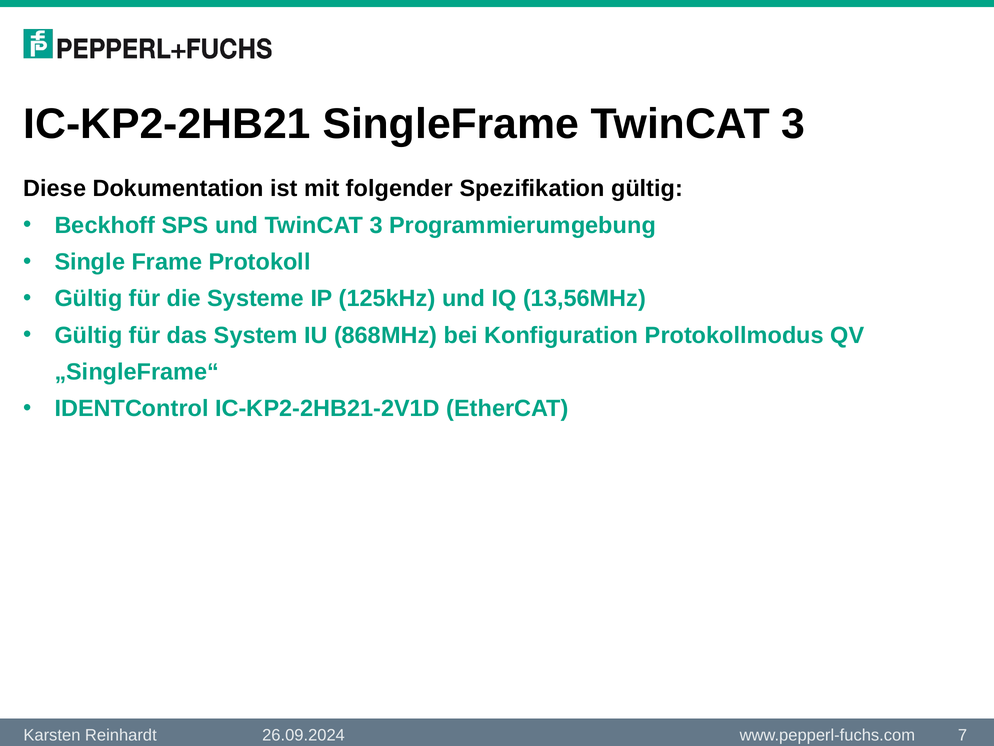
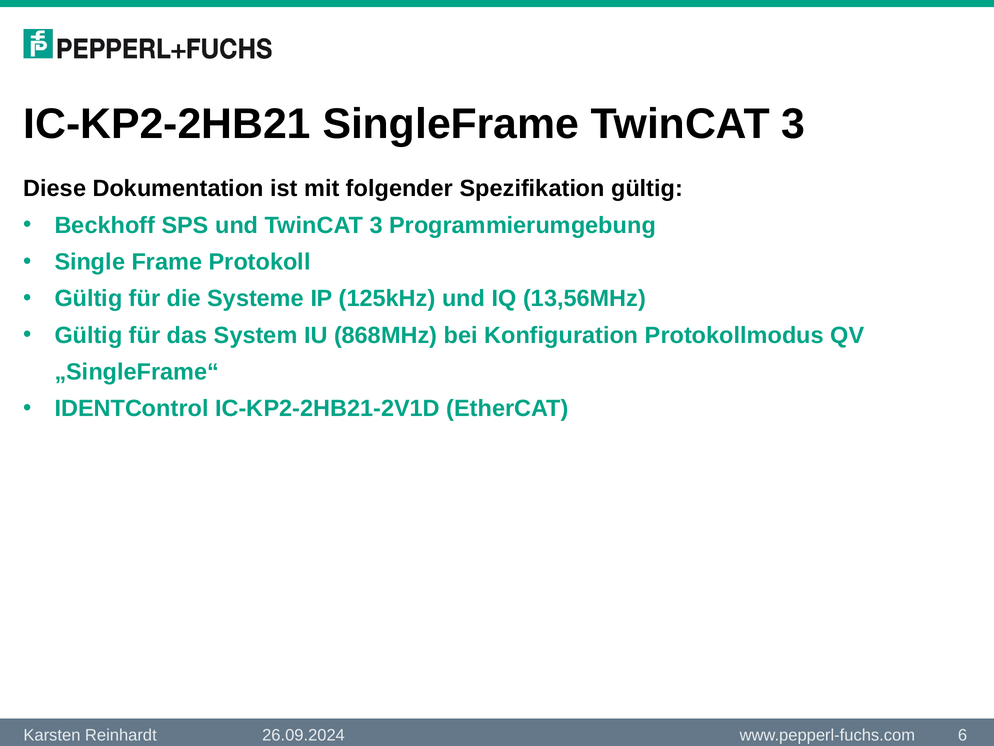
7: 7 -> 6
